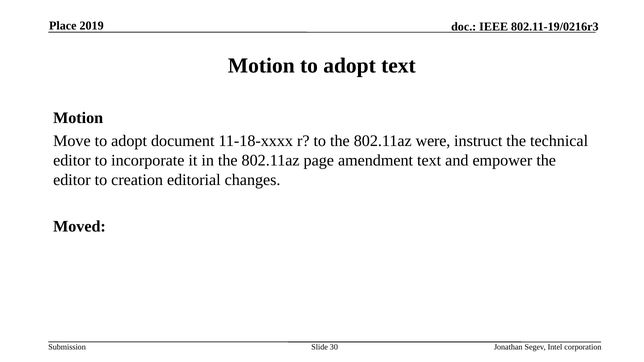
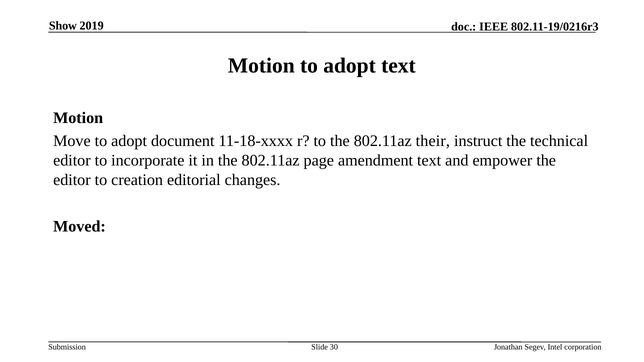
Place: Place -> Show
were: were -> their
